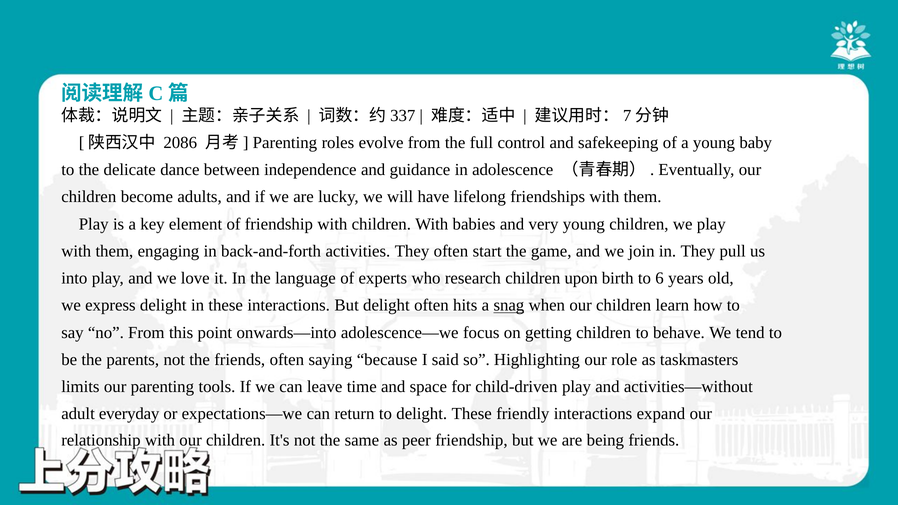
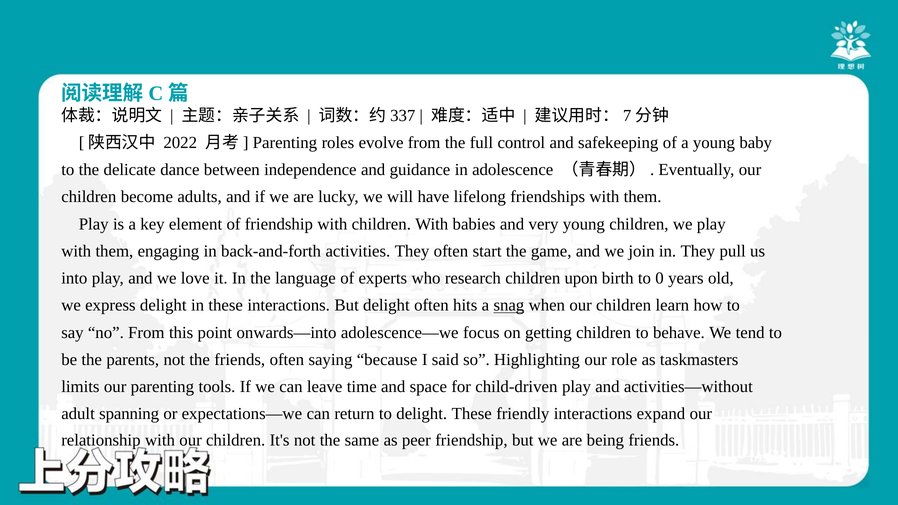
2086: 2086 -> 2022
6: 6 -> 0
everyday: everyday -> spanning
